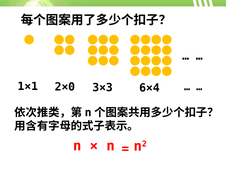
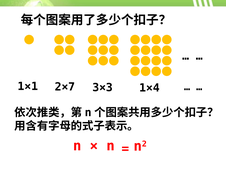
2×0: 2×0 -> 2×7
6×4: 6×4 -> 1×4
